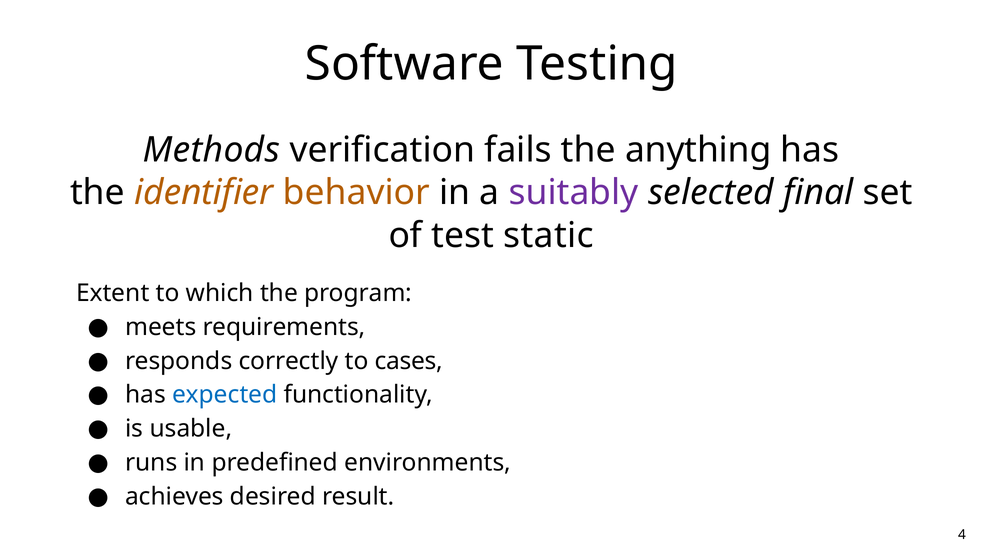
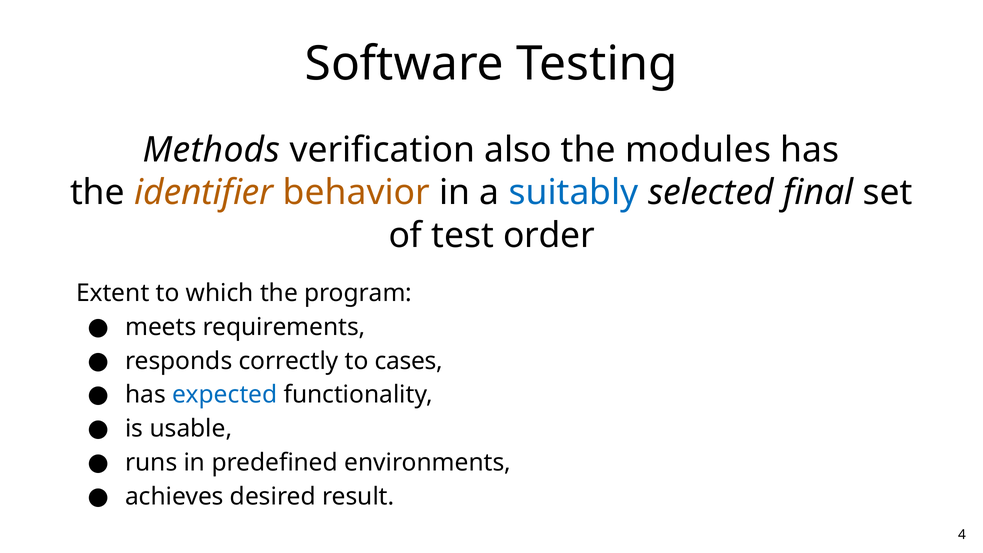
fails: fails -> also
anything: anything -> modules
suitably colour: purple -> blue
static: static -> order
